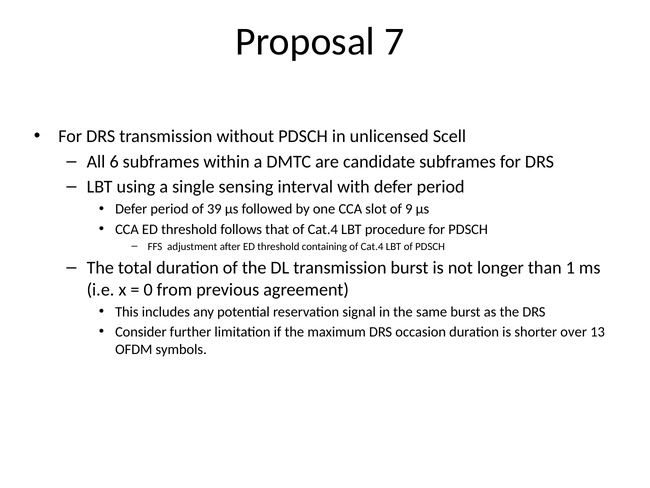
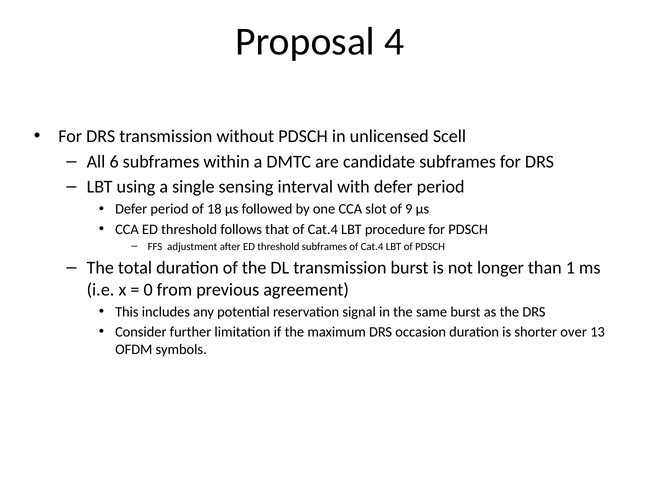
7: 7 -> 4
39: 39 -> 18
threshold containing: containing -> subframes
